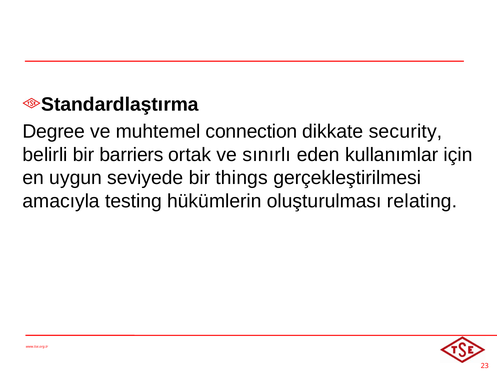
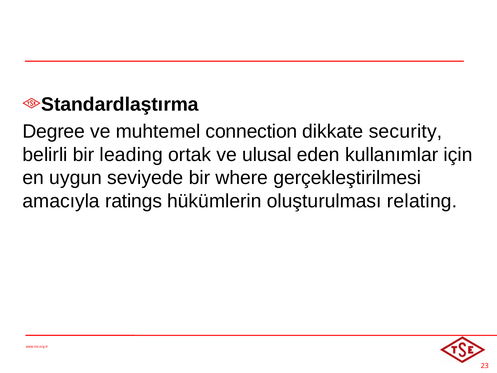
barriers: barriers -> leading
sınırlı: sınırlı -> ulusal
things: things -> where
testing: testing -> ratings
